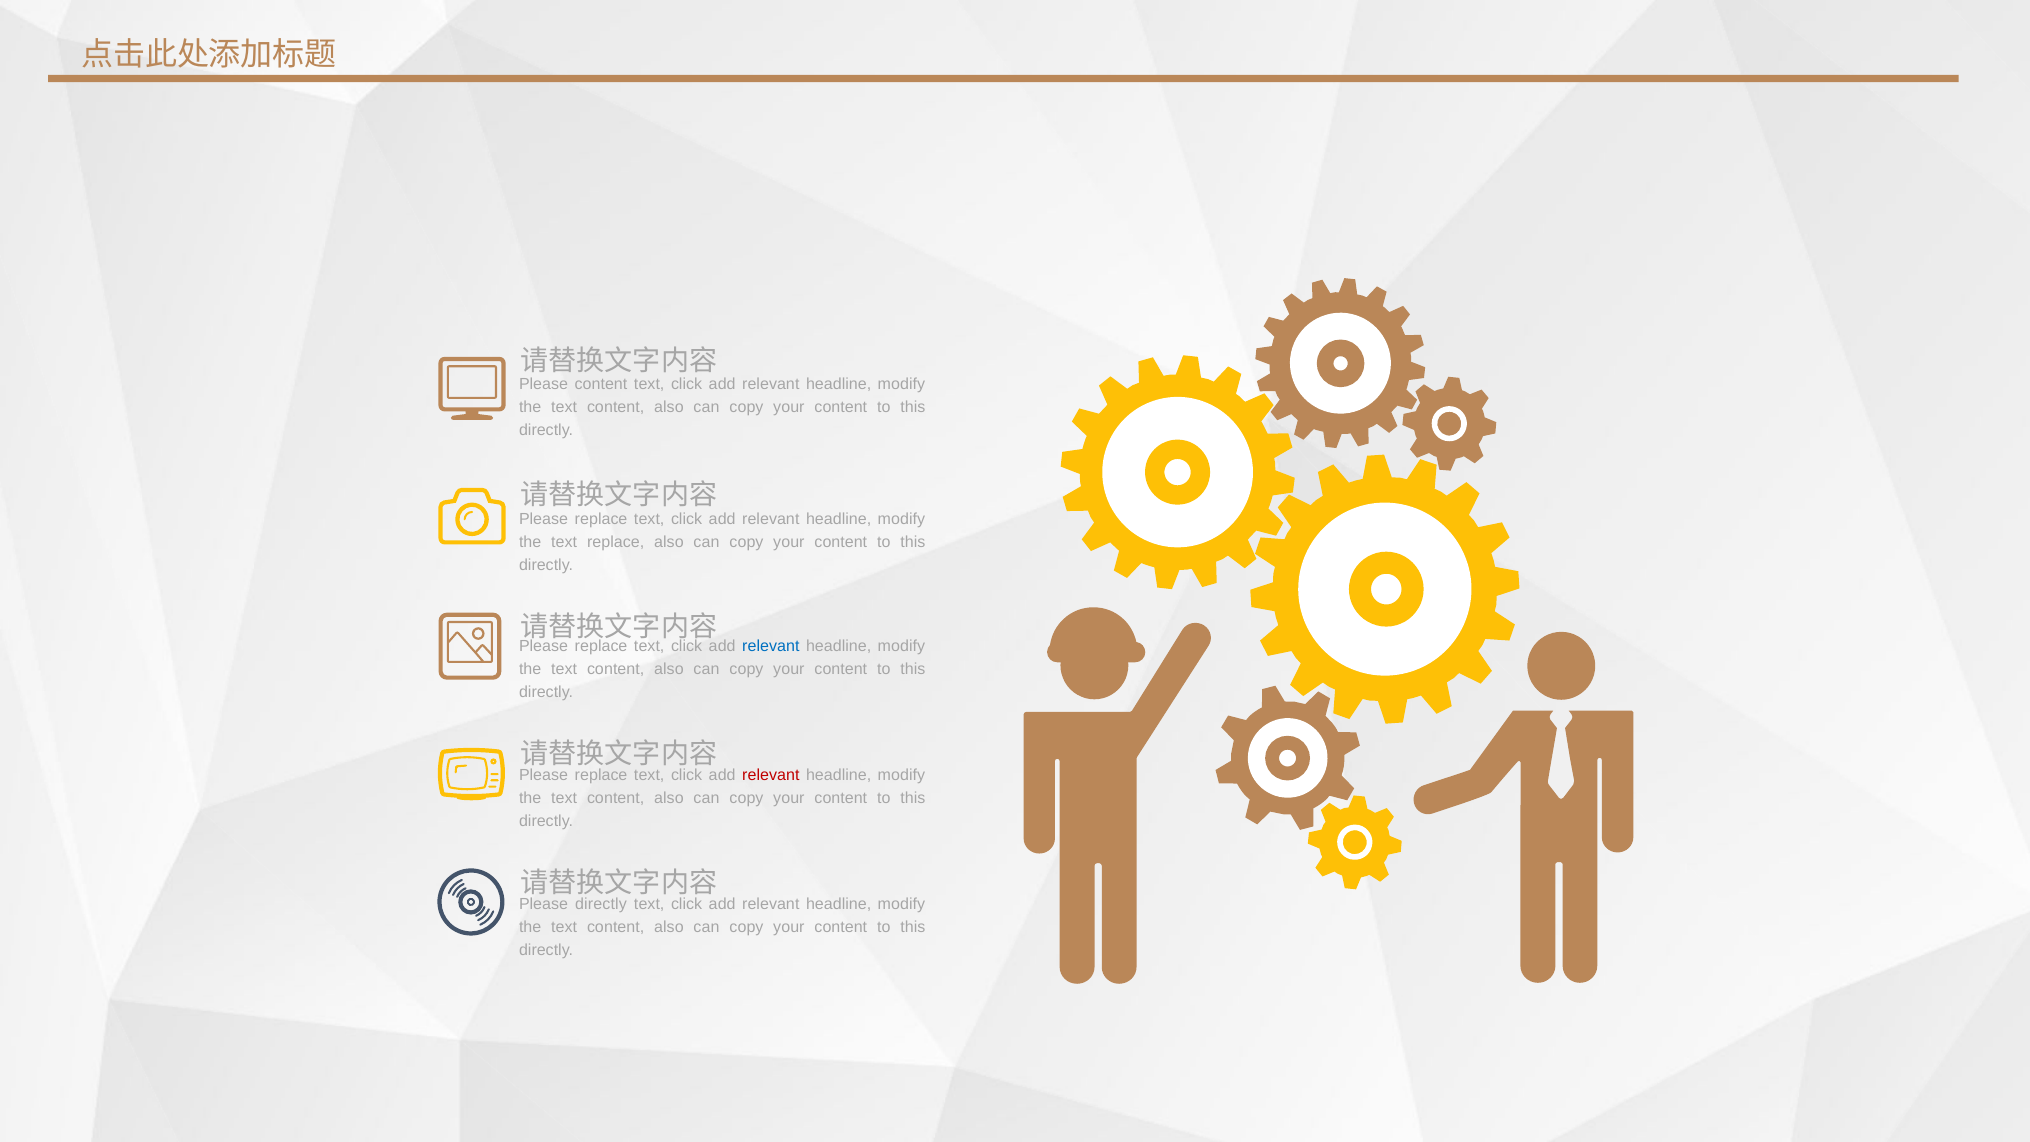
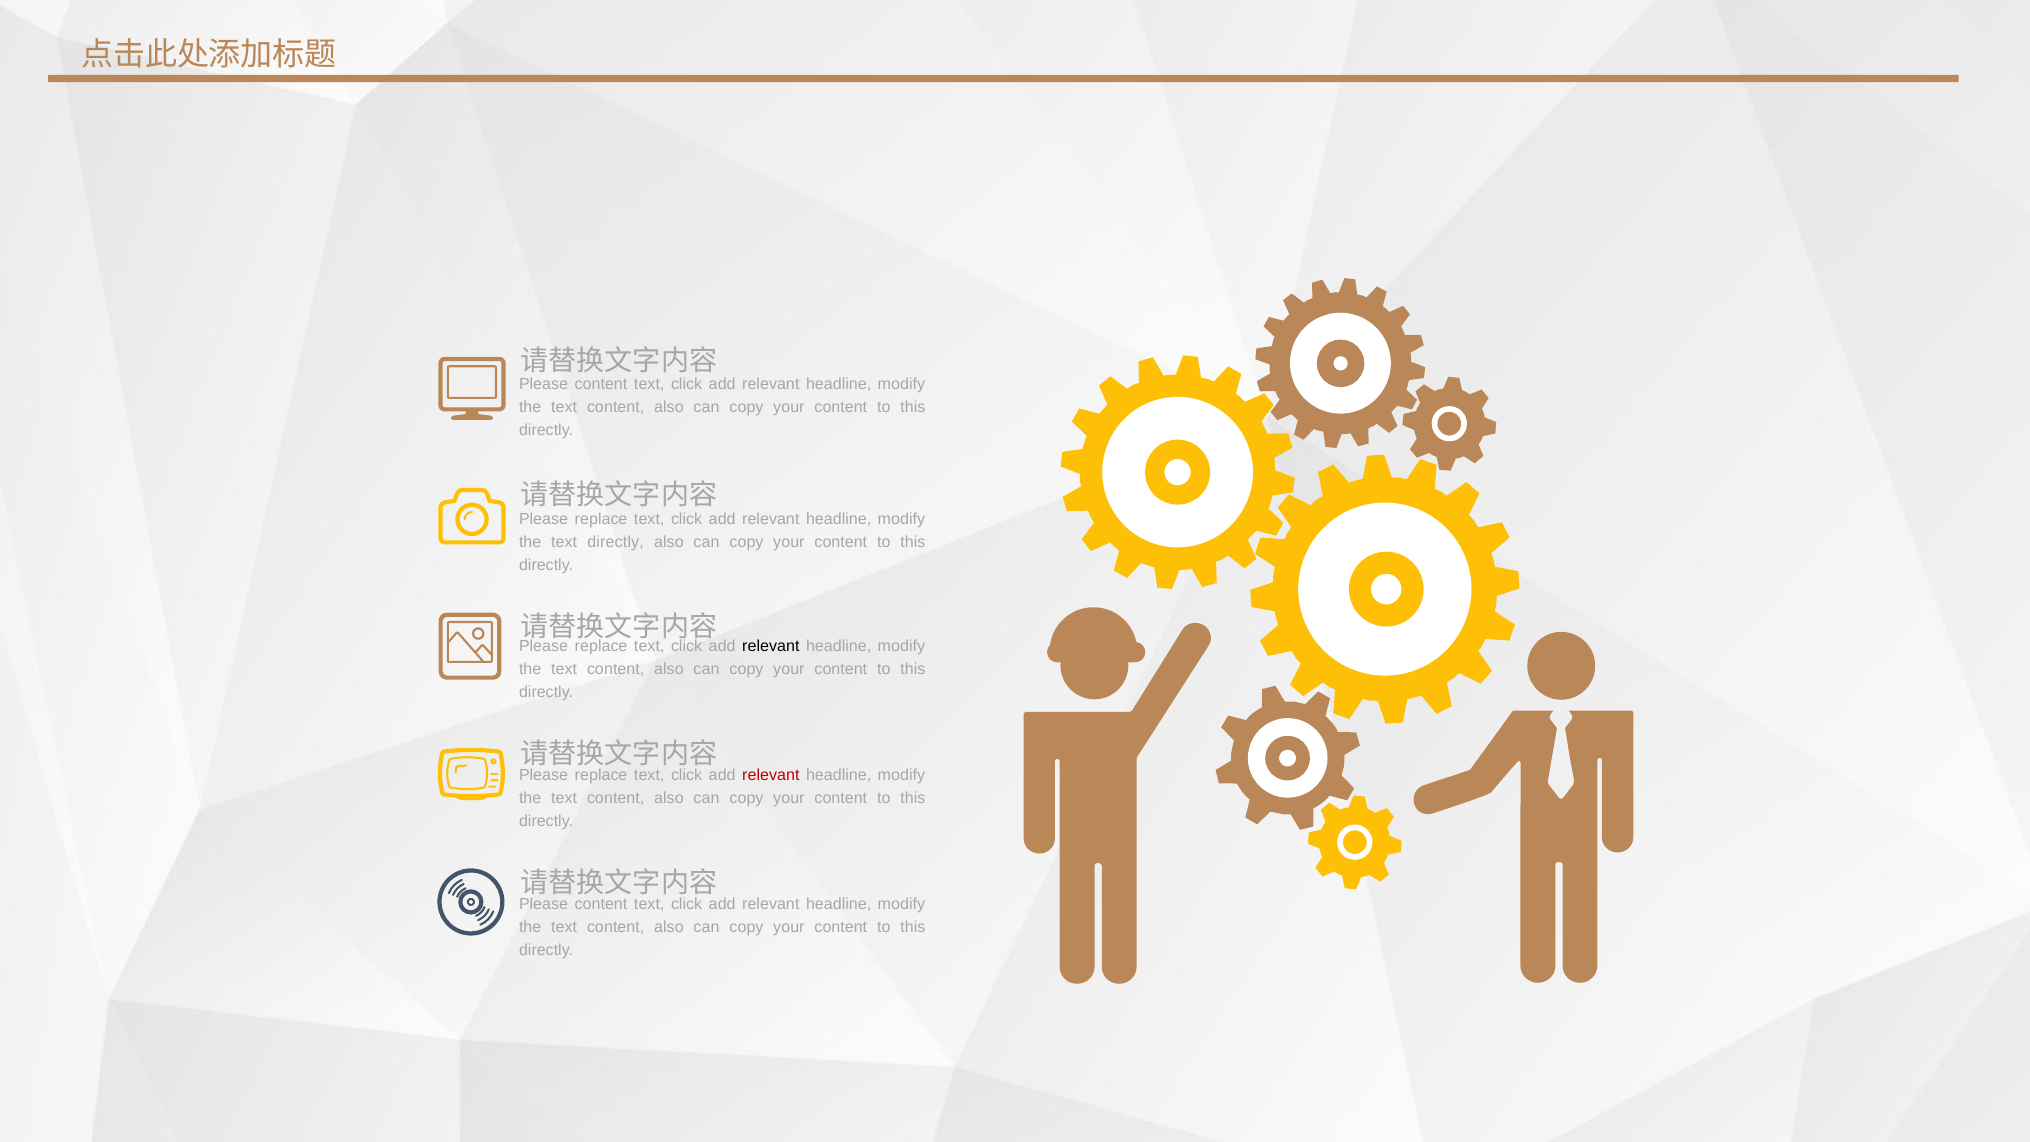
text replace: replace -> directly
relevant at (771, 646) colour: blue -> black
directly at (601, 904): directly -> content
